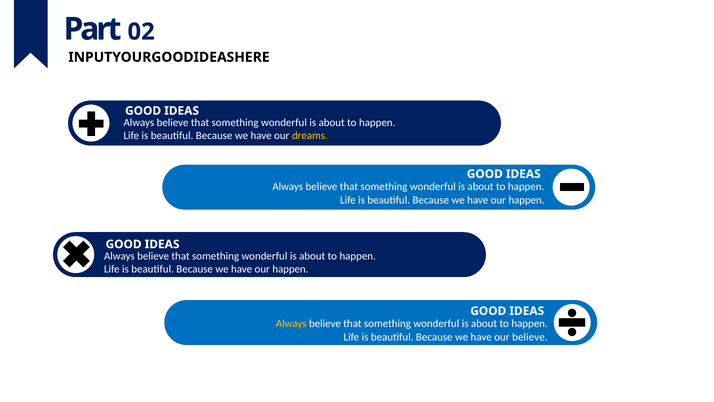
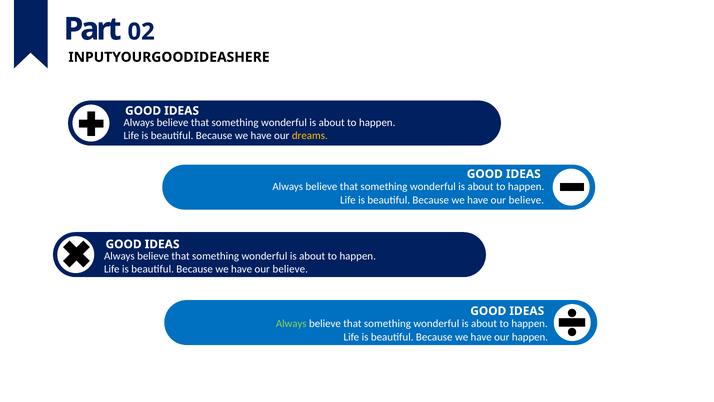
happen at (526, 200): happen -> believe
happen at (290, 269): happen -> believe
Always at (291, 324) colour: yellow -> light green
our believe: believe -> happen
